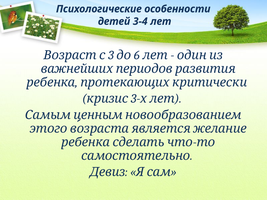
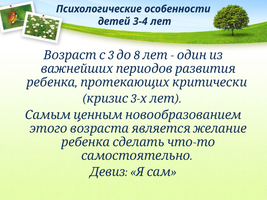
6: 6 -> 8
